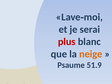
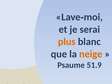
plus colour: red -> orange
